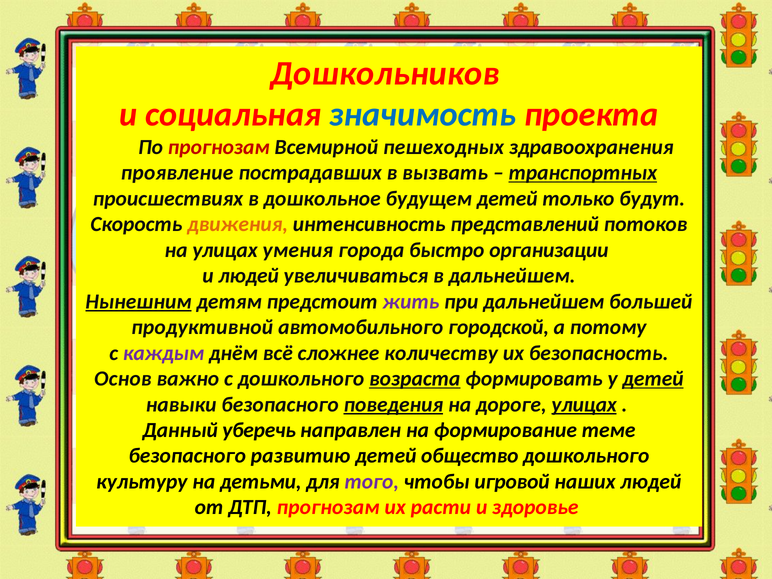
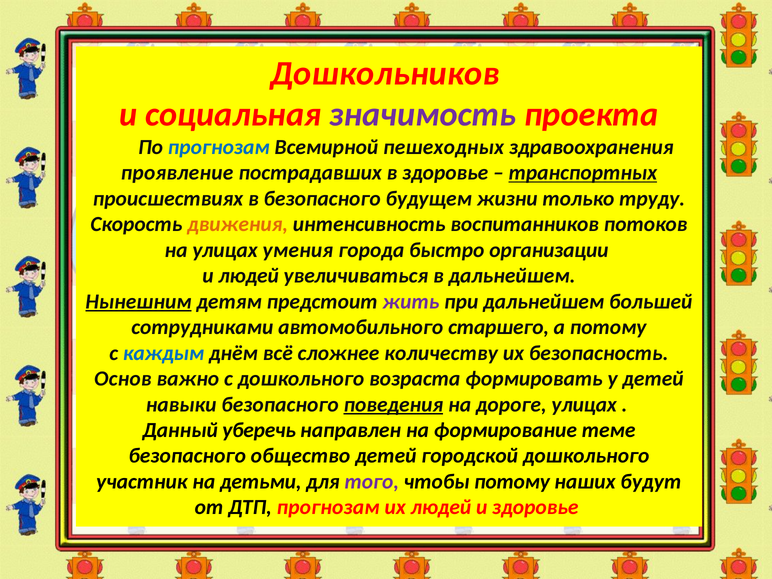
значимость colour: blue -> purple
прогнозам at (219, 147) colour: red -> blue
в вызвать: вызвать -> здоровье
в дошкольное: дошкольное -> безопасного
будущем детей: детей -> жизни
будут: будут -> труду
представлений: представлений -> воспитанников
продуктивной: продуктивной -> сотрудниками
городской: городской -> старшего
каждым colour: purple -> blue
возраста underline: present -> none
детей at (653, 379) underline: present -> none
улицах at (584, 404) underline: present -> none
развитию: развитию -> общество
общество: общество -> городской
культуру: культуру -> участник
чтобы игровой: игровой -> потому
наших людей: людей -> будут
их расти: расти -> людей
